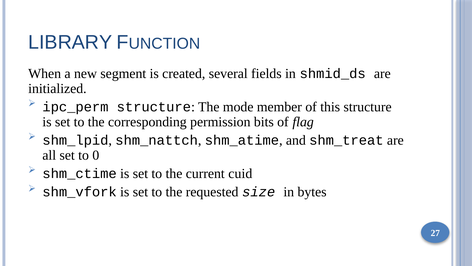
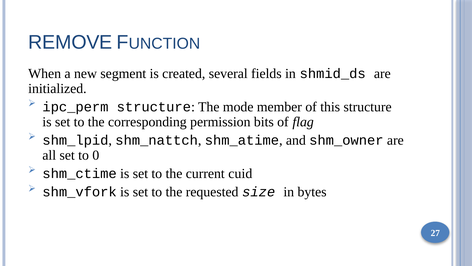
LIBRARY: LIBRARY -> REMOVE
shm_treat: shm_treat -> shm_owner
